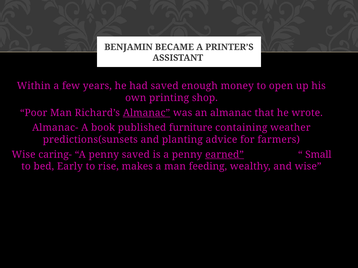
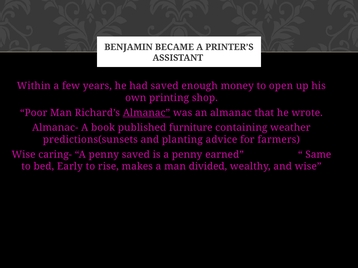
earned underline: present -> none
Small: Small -> Same
feeding: feeding -> divided
